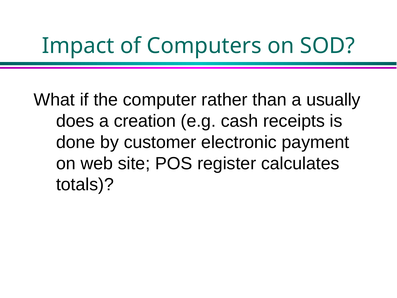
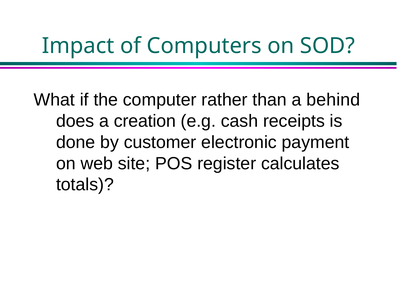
usually: usually -> behind
